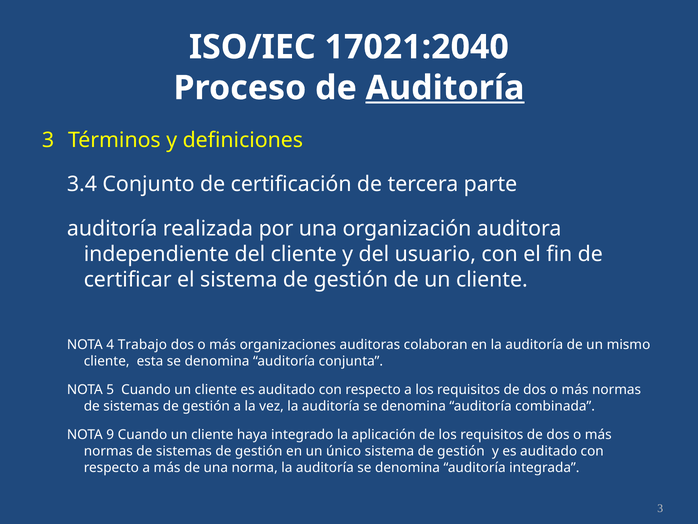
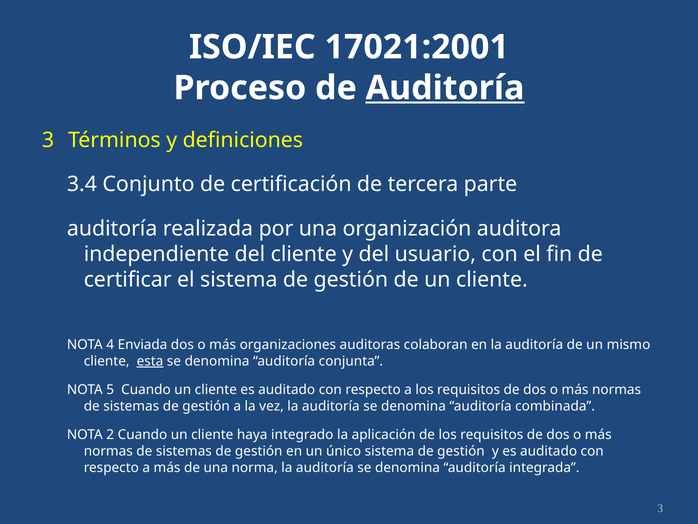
17021:2040: 17021:2040 -> 17021:2001
Trabajo: Trabajo -> Enviada
esta underline: none -> present
9: 9 -> 2
